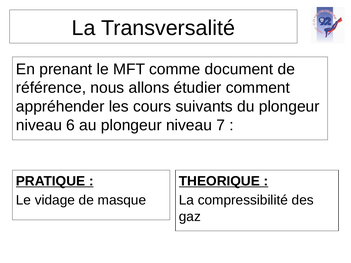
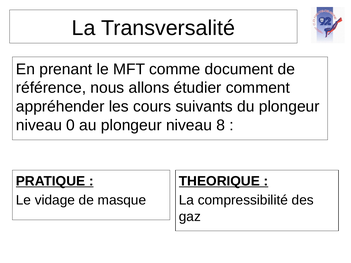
6: 6 -> 0
7: 7 -> 8
